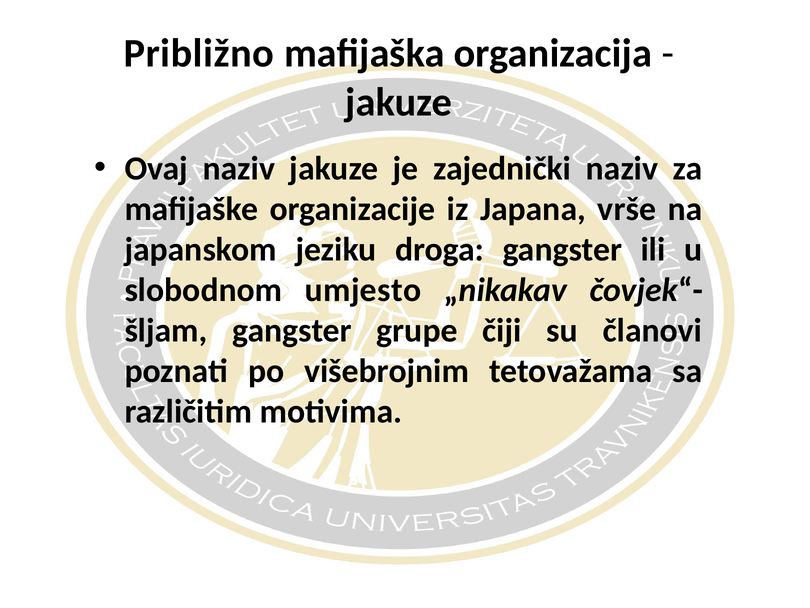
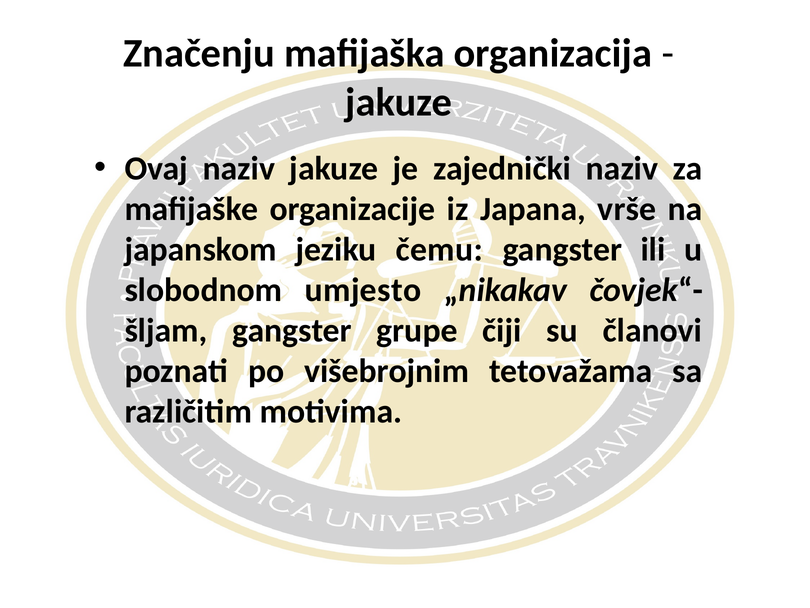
Približno: Približno -> Značenju
droga: droga -> čemu
